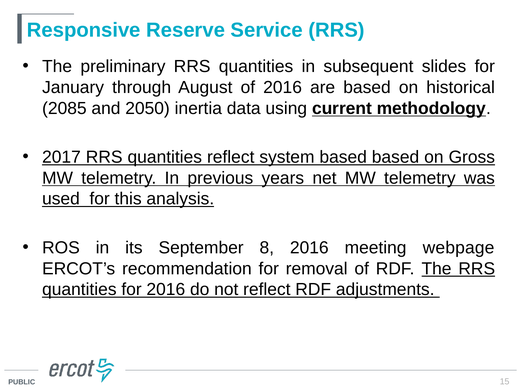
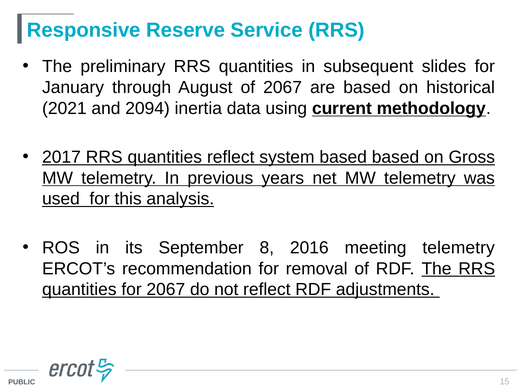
of 2016: 2016 -> 2067
2085: 2085 -> 2021
2050: 2050 -> 2094
meeting webpage: webpage -> telemetry
for 2016: 2016 -> 2067
